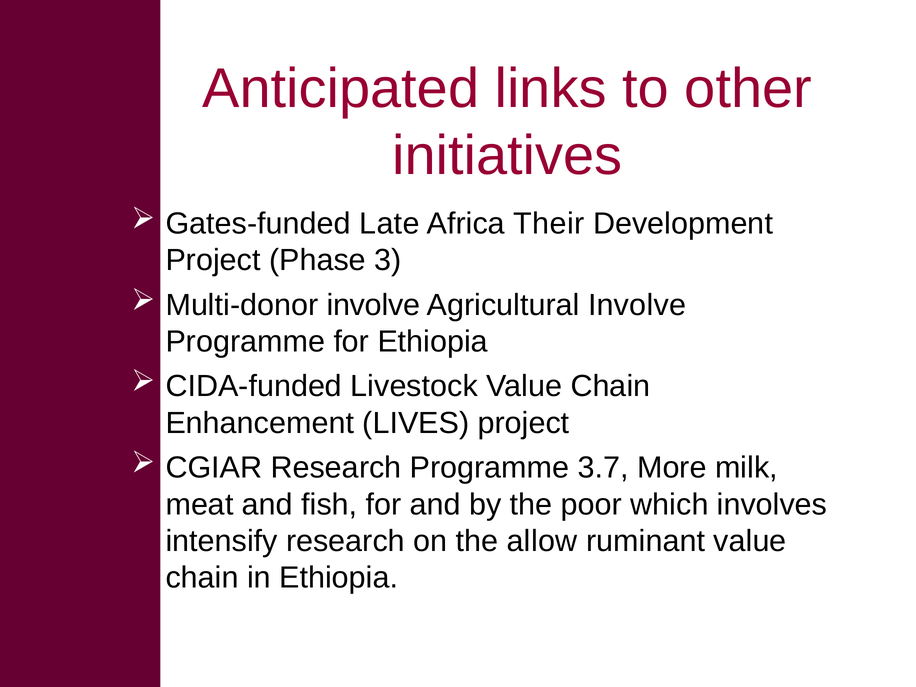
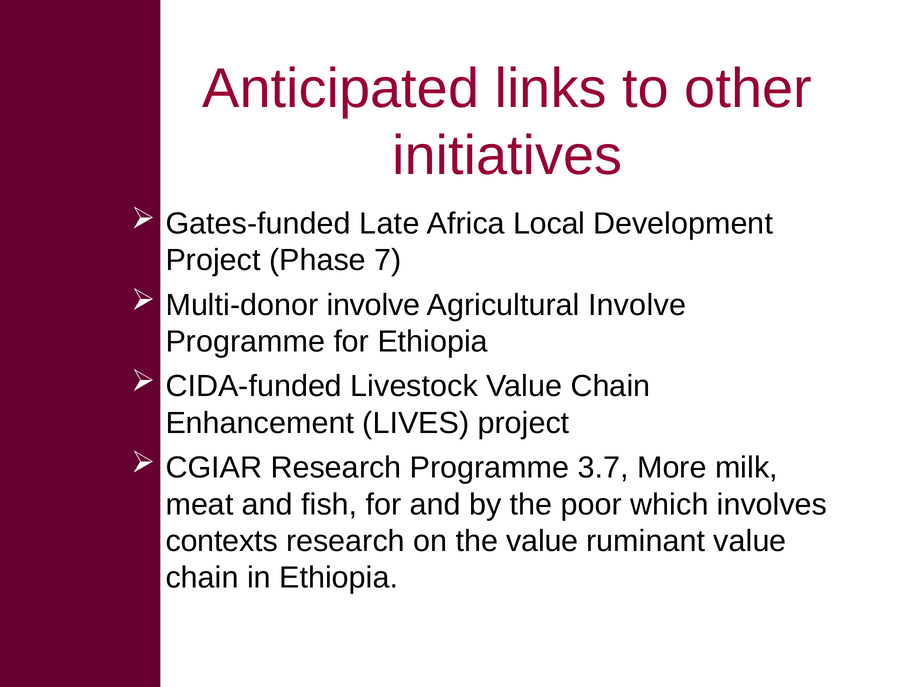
Their: Their -> Local
3: 3 -> 7
intensify: intensify -> contexts
the allow: allow -> value
